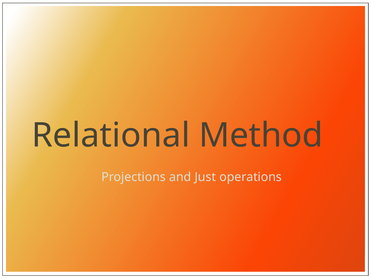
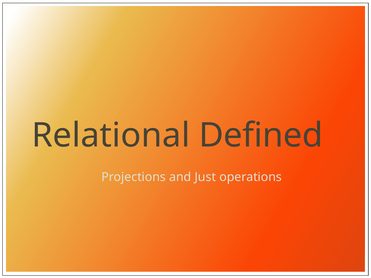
Method: Method -> Defined
